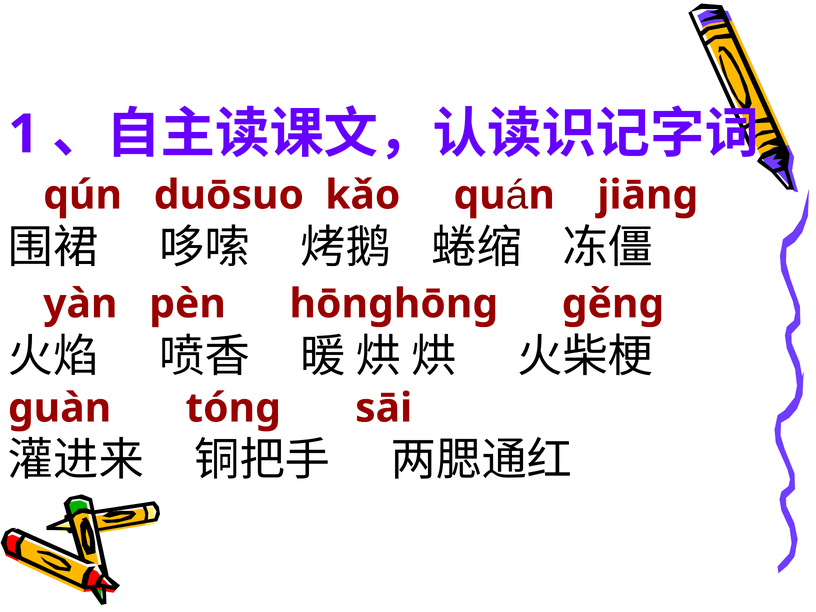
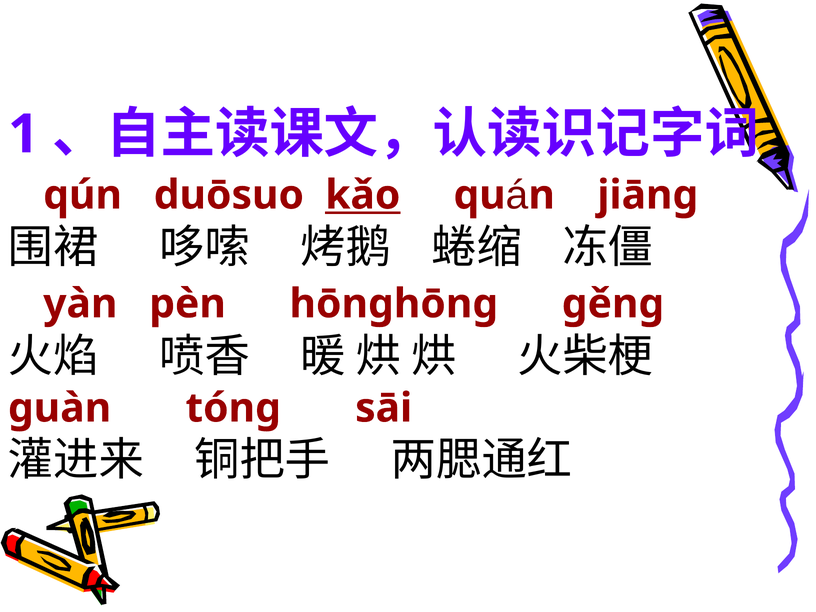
kǎo underline: none -> present
